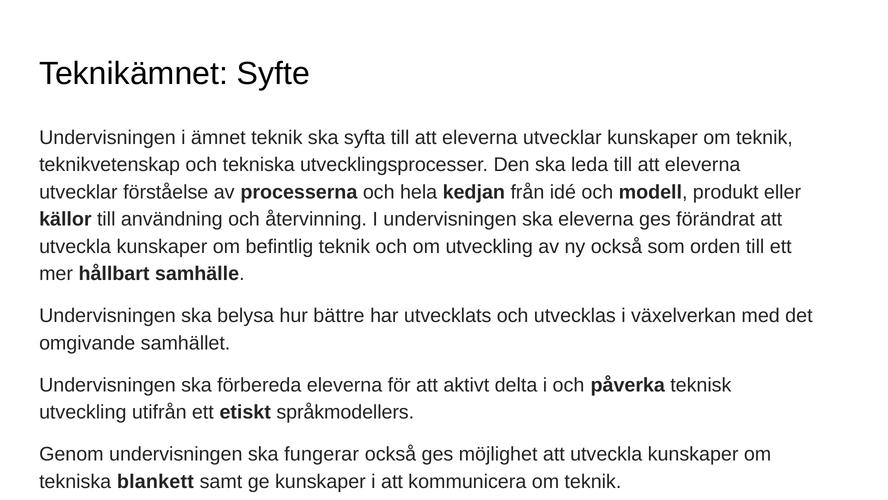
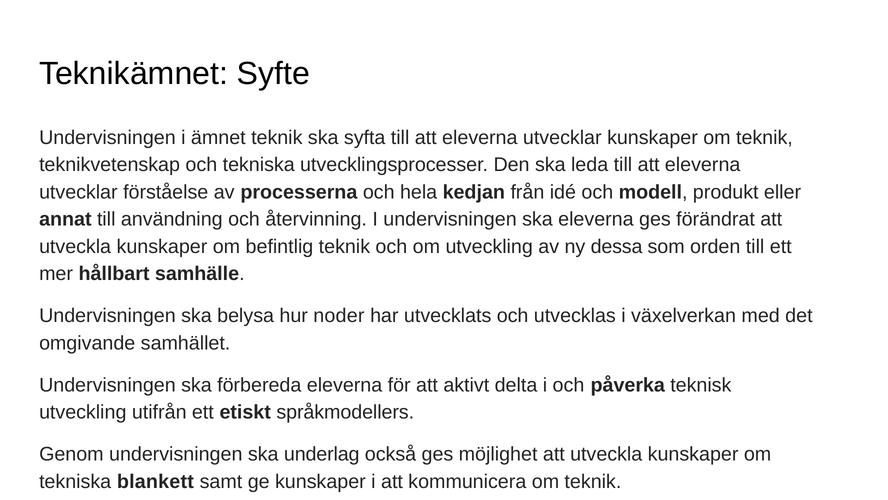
källor: källor -> annat
ny också: också -> dessa
bättre: bättre -> noder
fungerar: fungerar -> underlag
